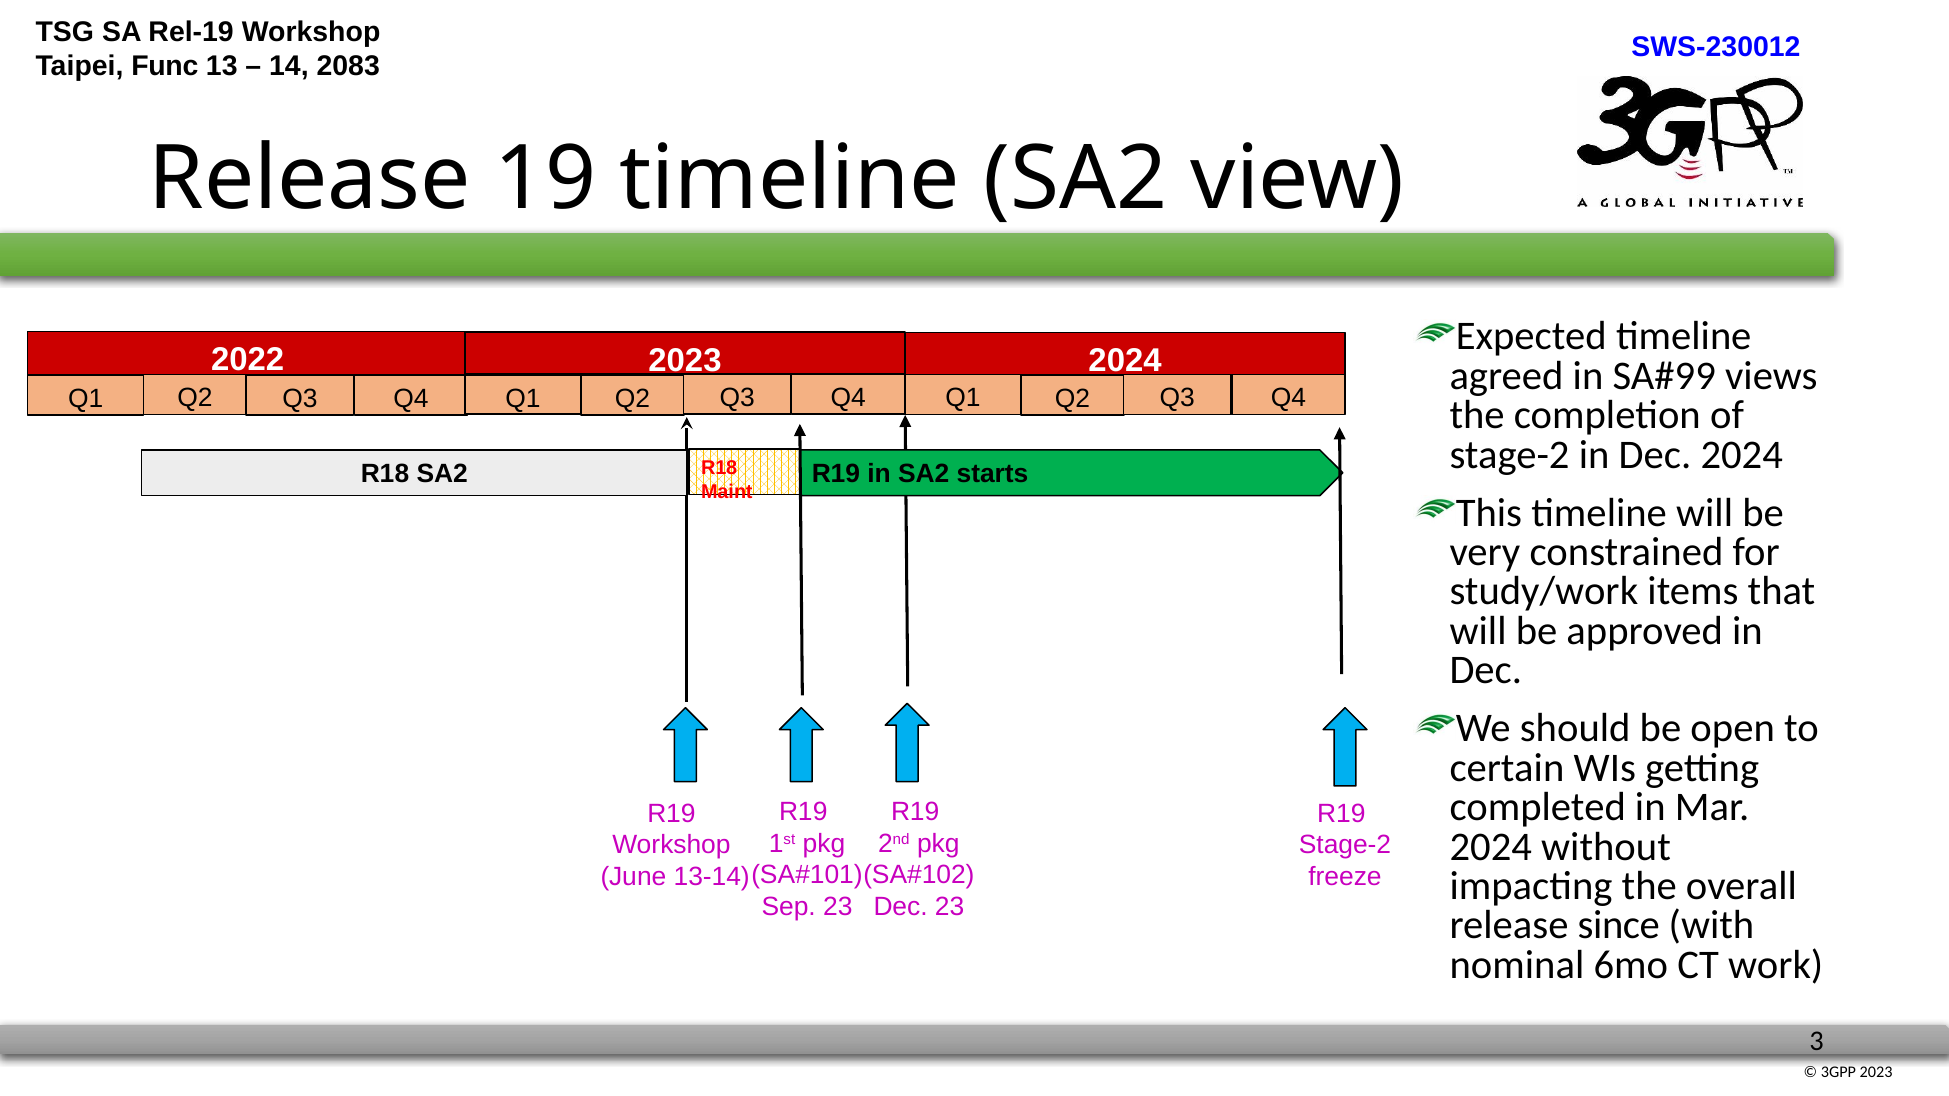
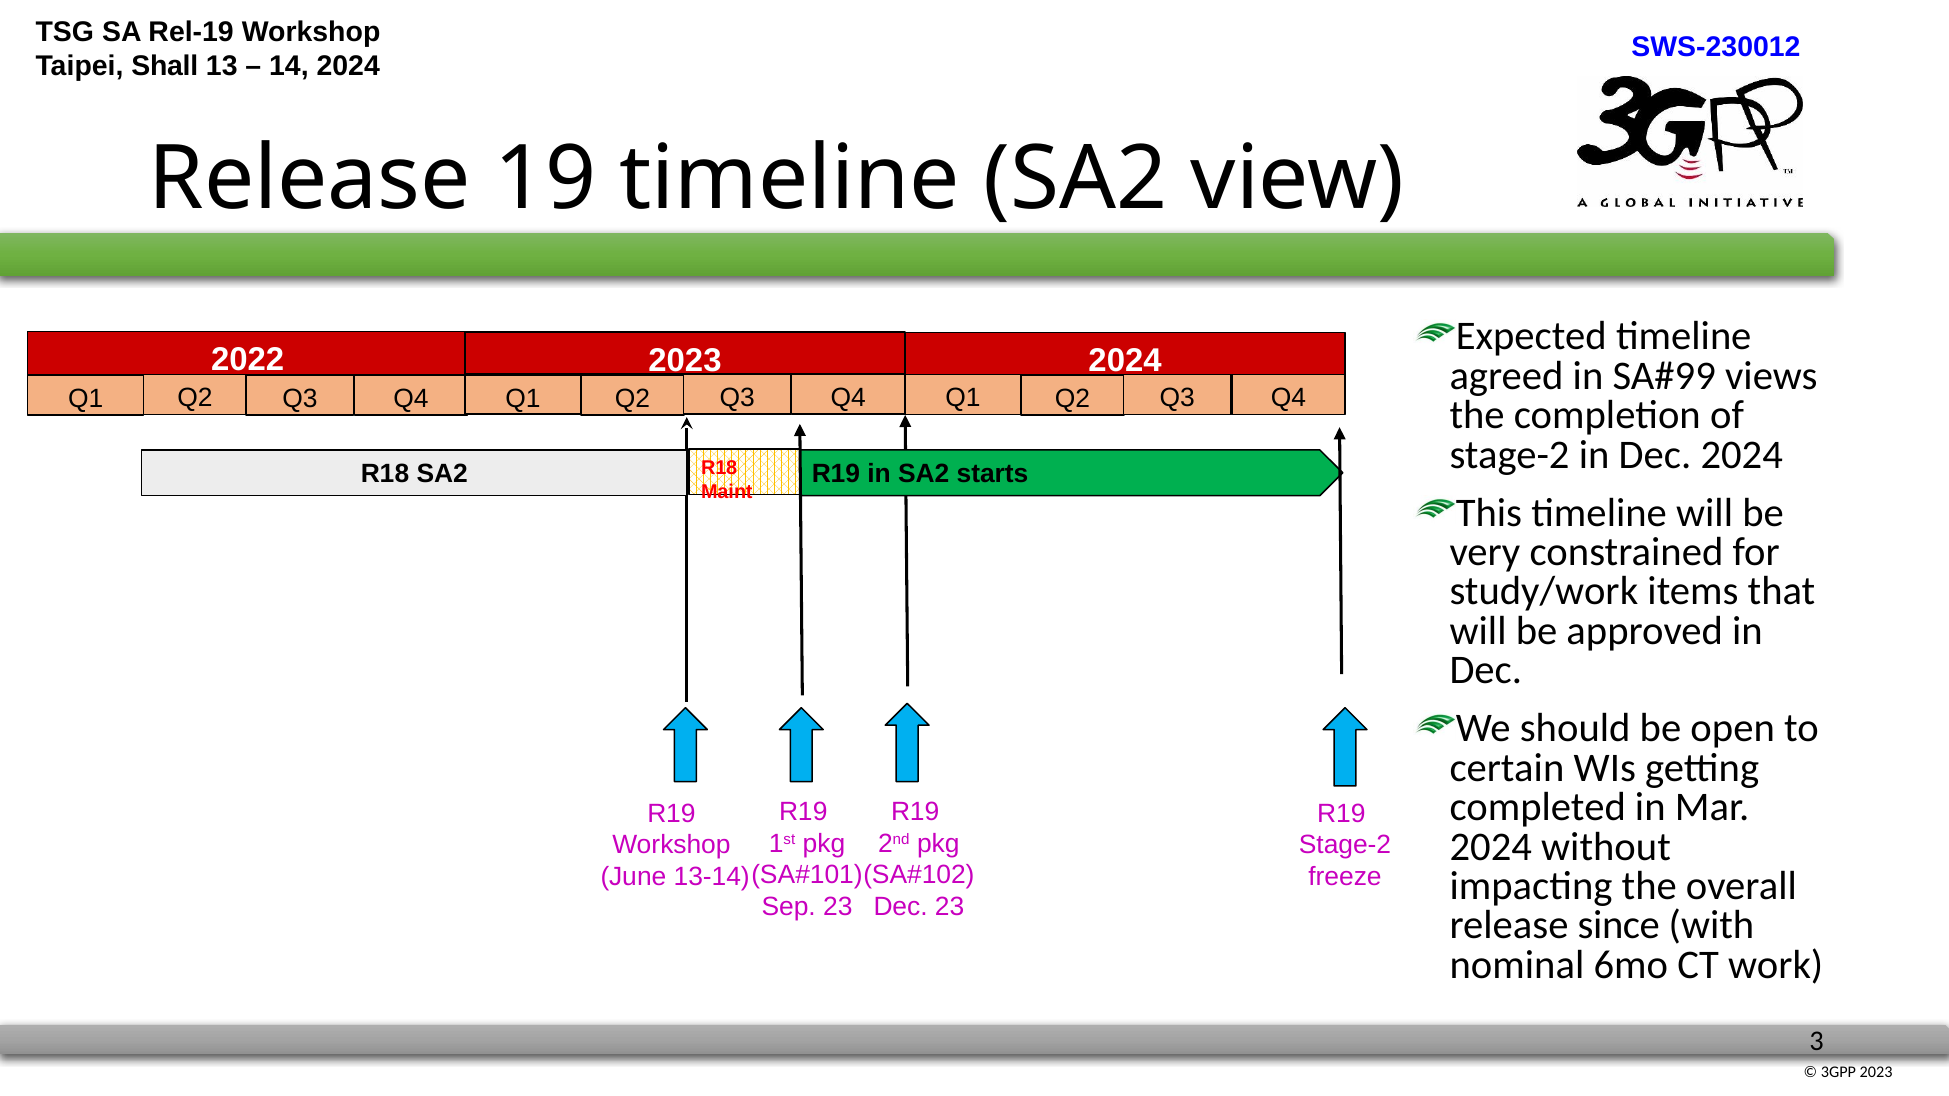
Func: Func -> Shall
2083 at (348, 66): 2083 -> 2024
